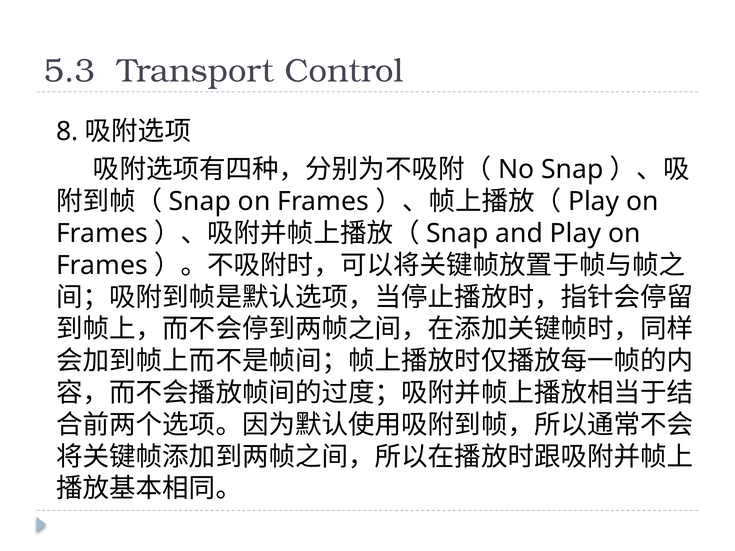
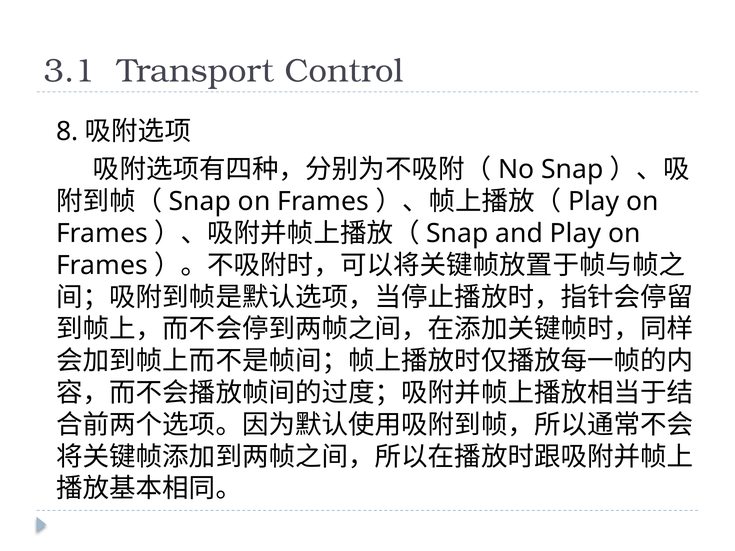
5.3: 5.3 -> 3.1
